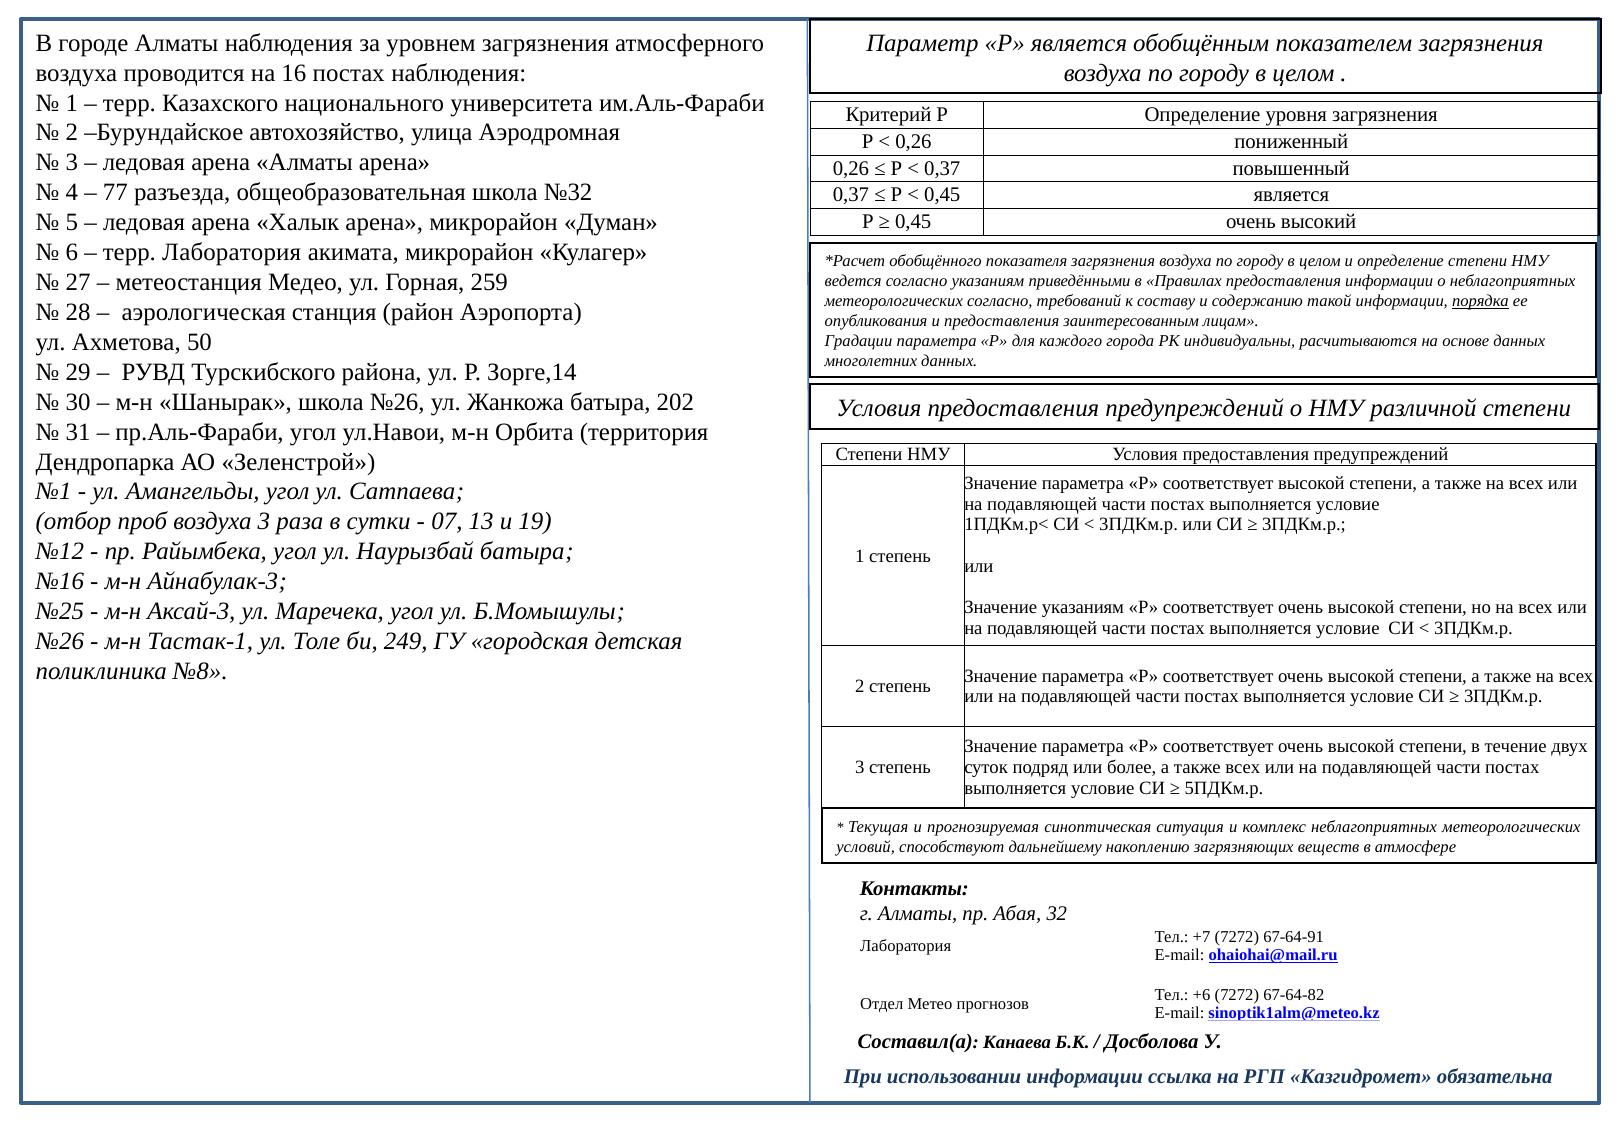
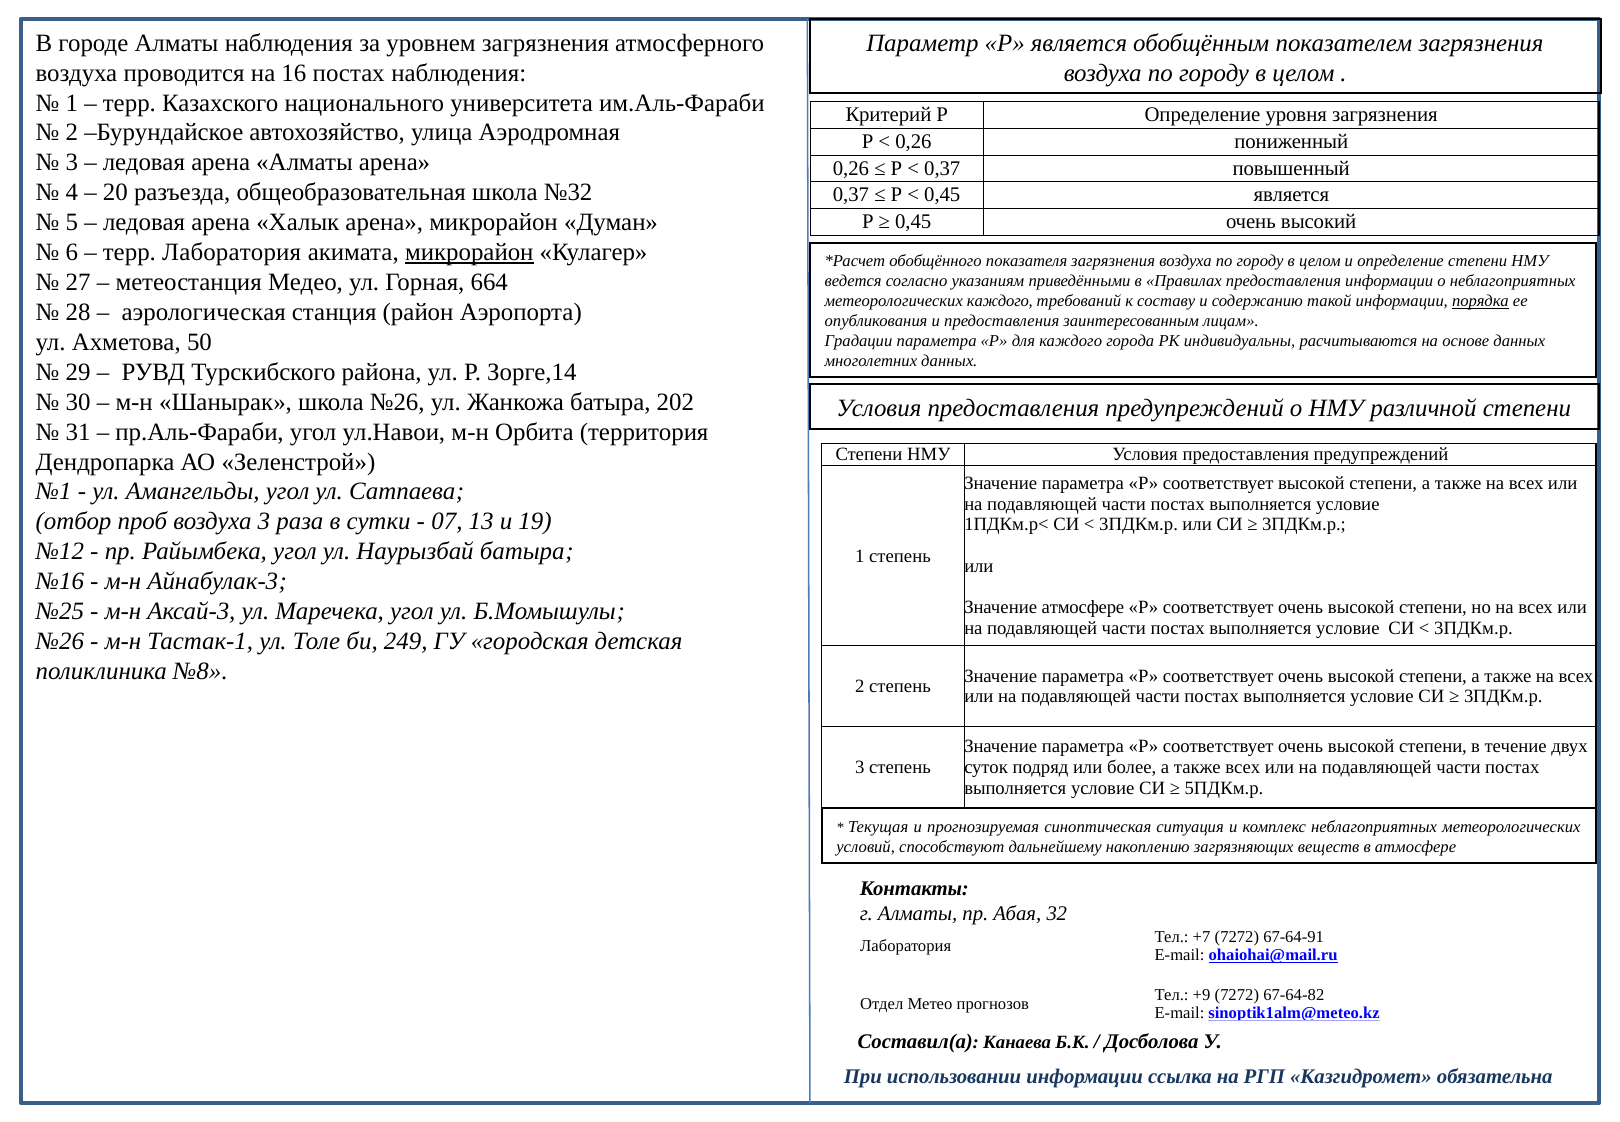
77: 77 -> 20
микрорайон at (469, 252) underline: none -> present
259: 259 -> 664
метеорологических согласно: согласно -> каждого
Значение указаниям: указаниям -> атмосфере
+6: +6 -> +9
